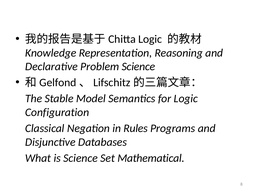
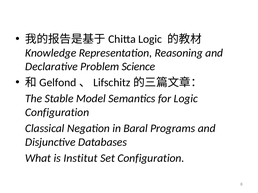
Rules: Rules -> Baral
is Science: Science -> Institut
Set Mathematical: Mathematical -> Configuration
